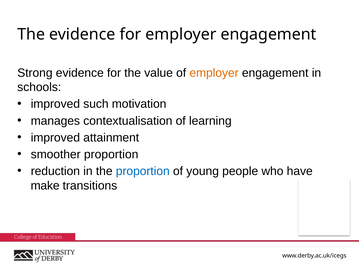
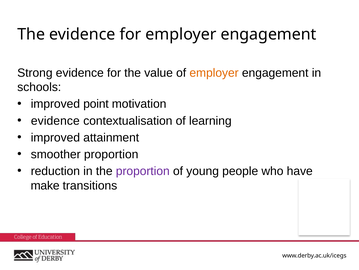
such: such -> point
manages at (55, 120): manages -> evidence
proportion at (143, 171) colour: blue -> purple
